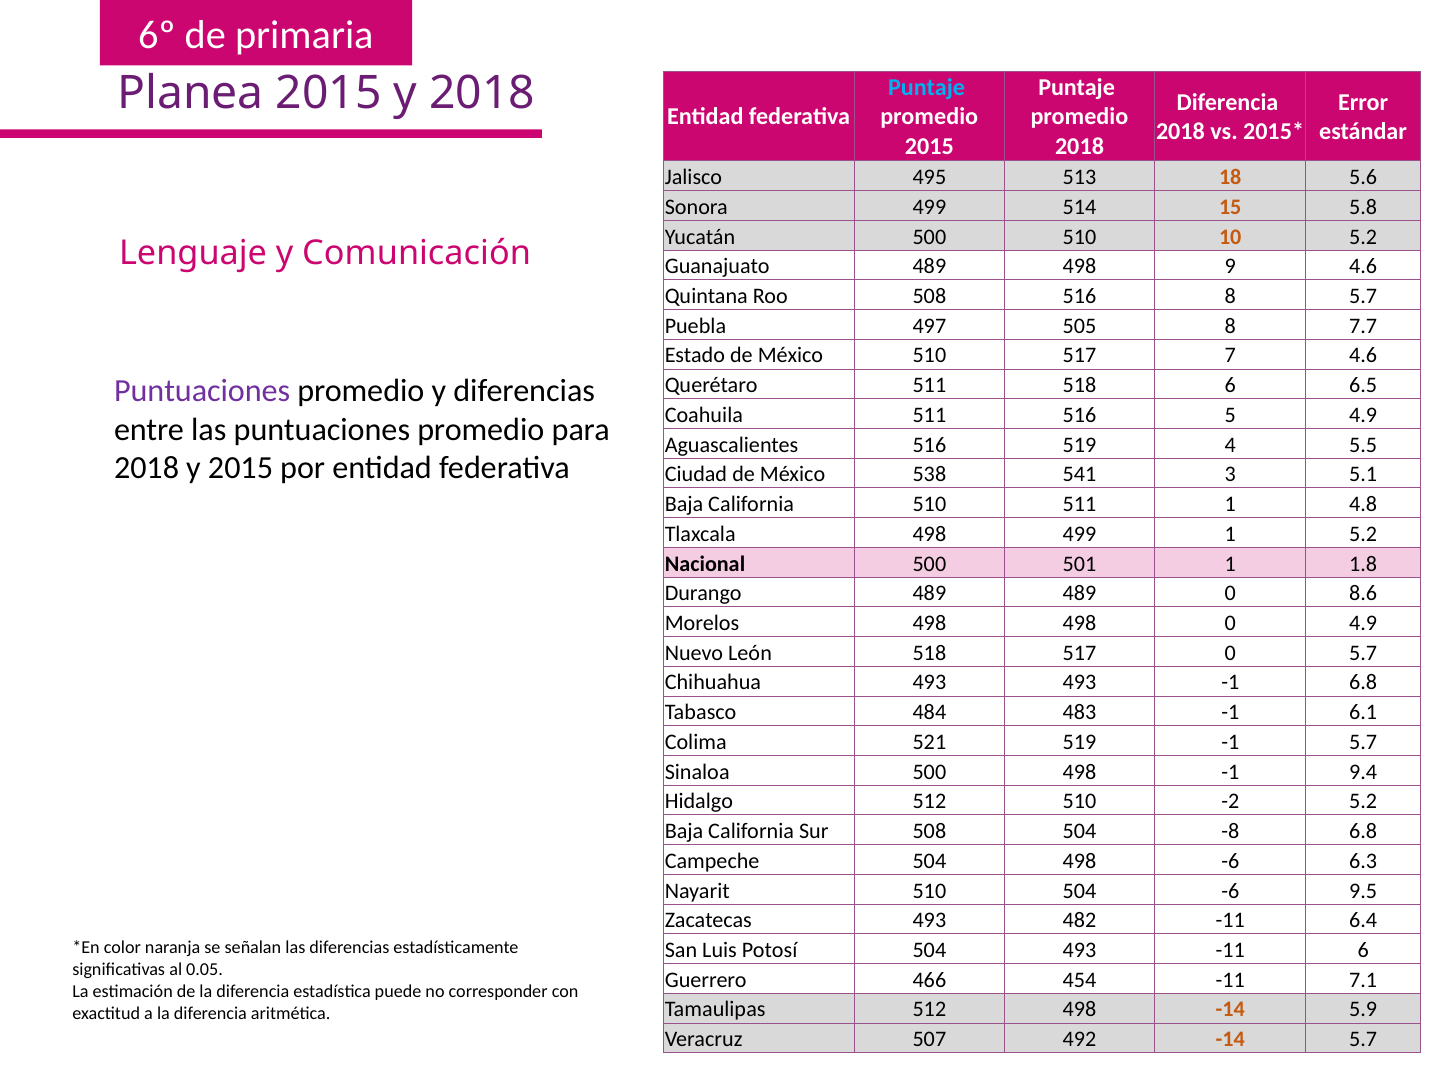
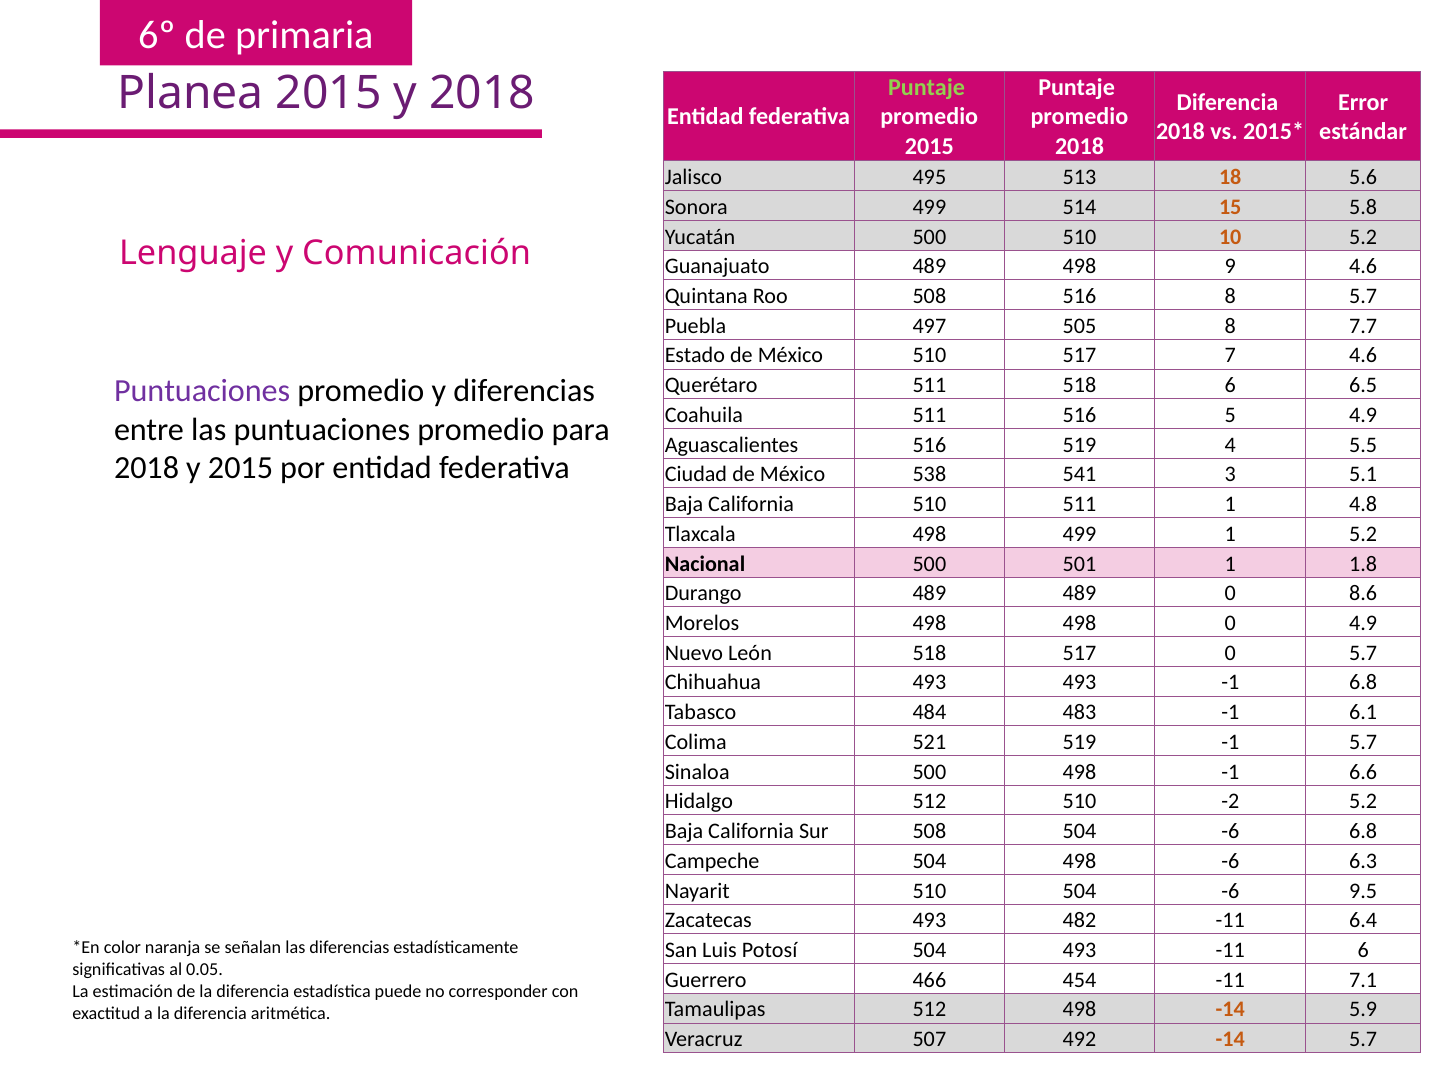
Puntaje at (927, 87) colour: light blue -> light green
9.4: 9.4 -> 6.6
508 504 -8: -8 -> -6
